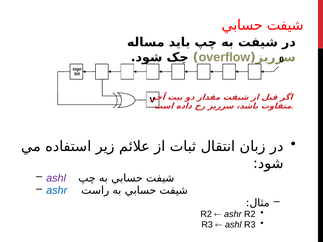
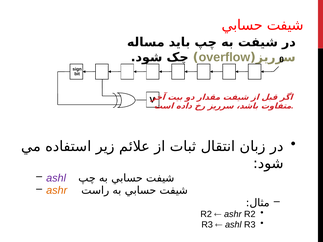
ashr at (57, 191) colour: blue -> orange
